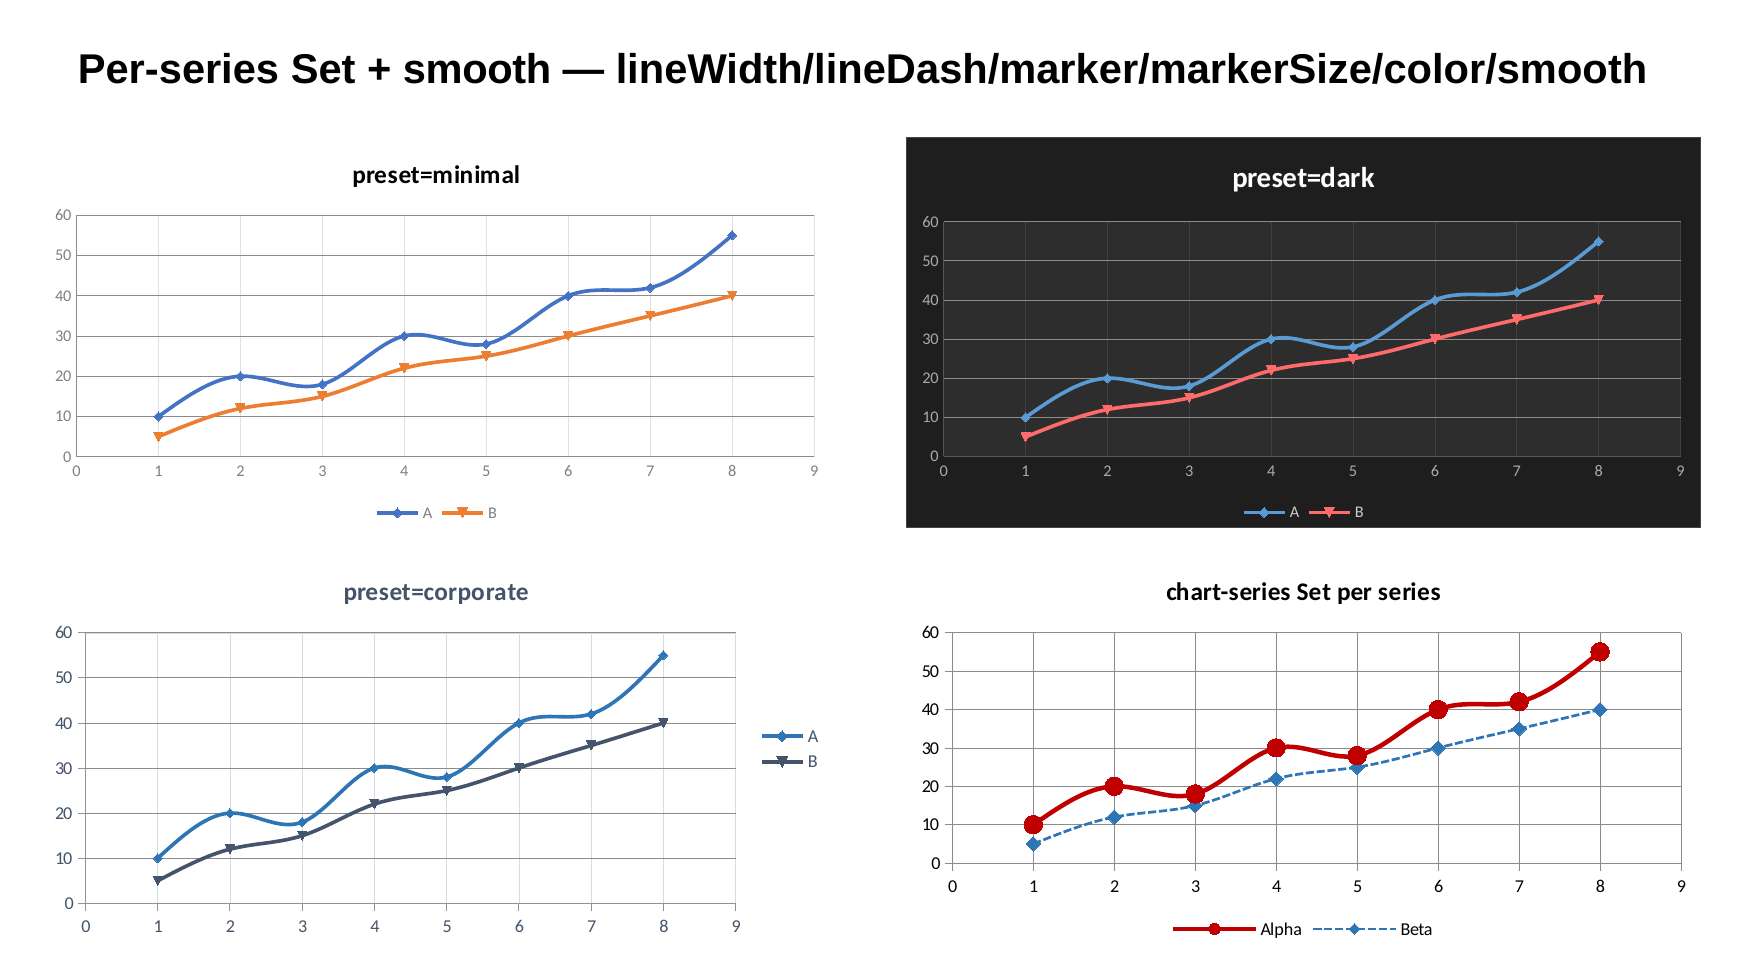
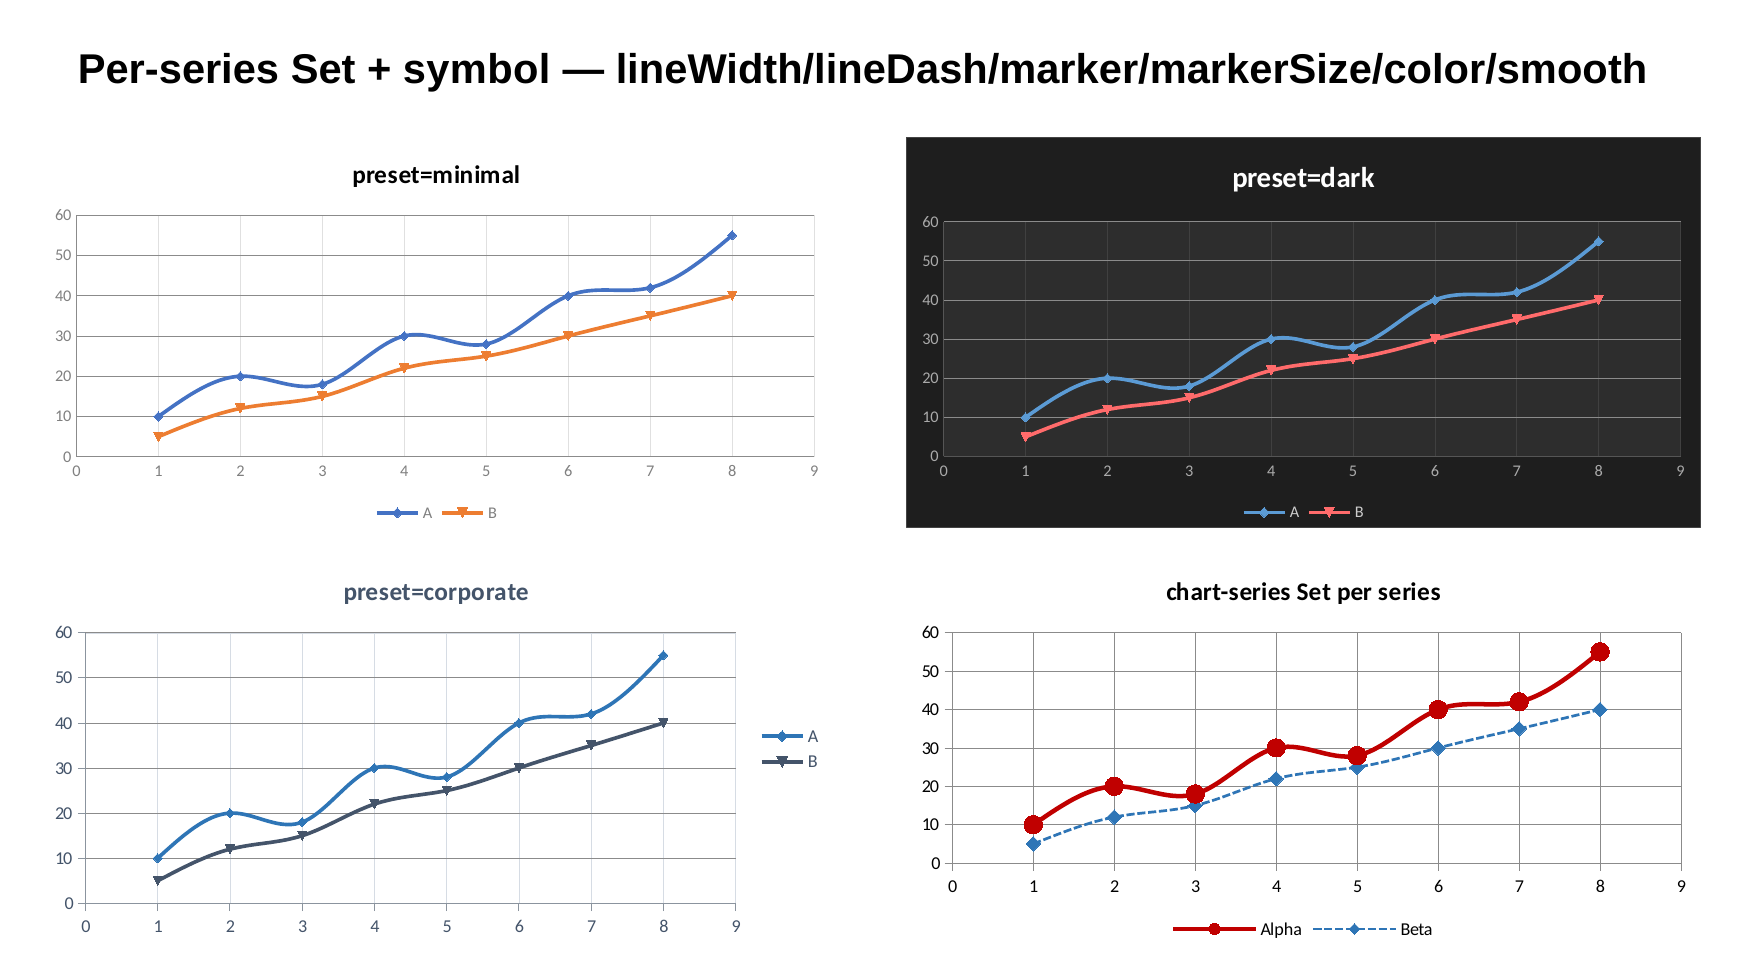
smooth: smooth -> symbol
